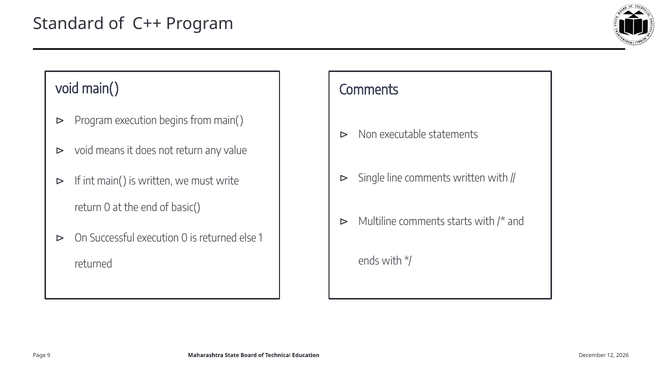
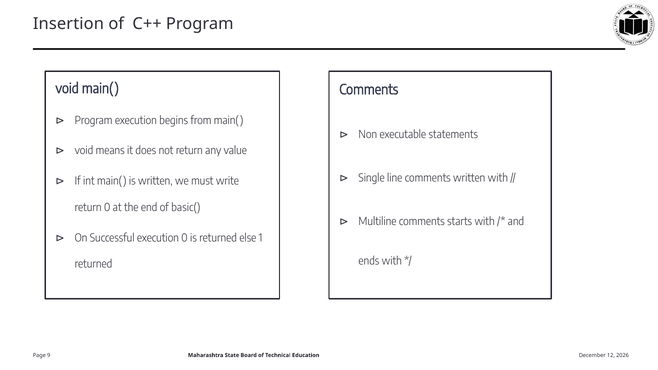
Standard: Standard -> Insertion
